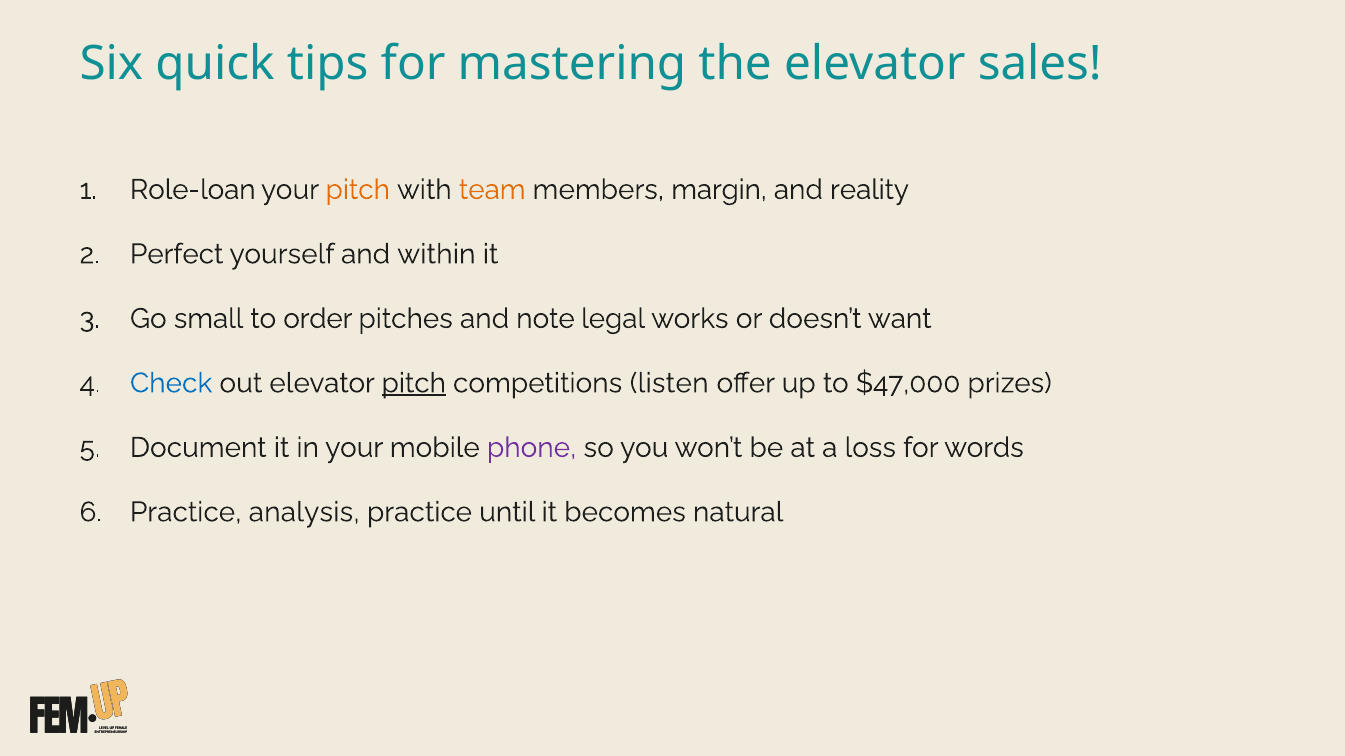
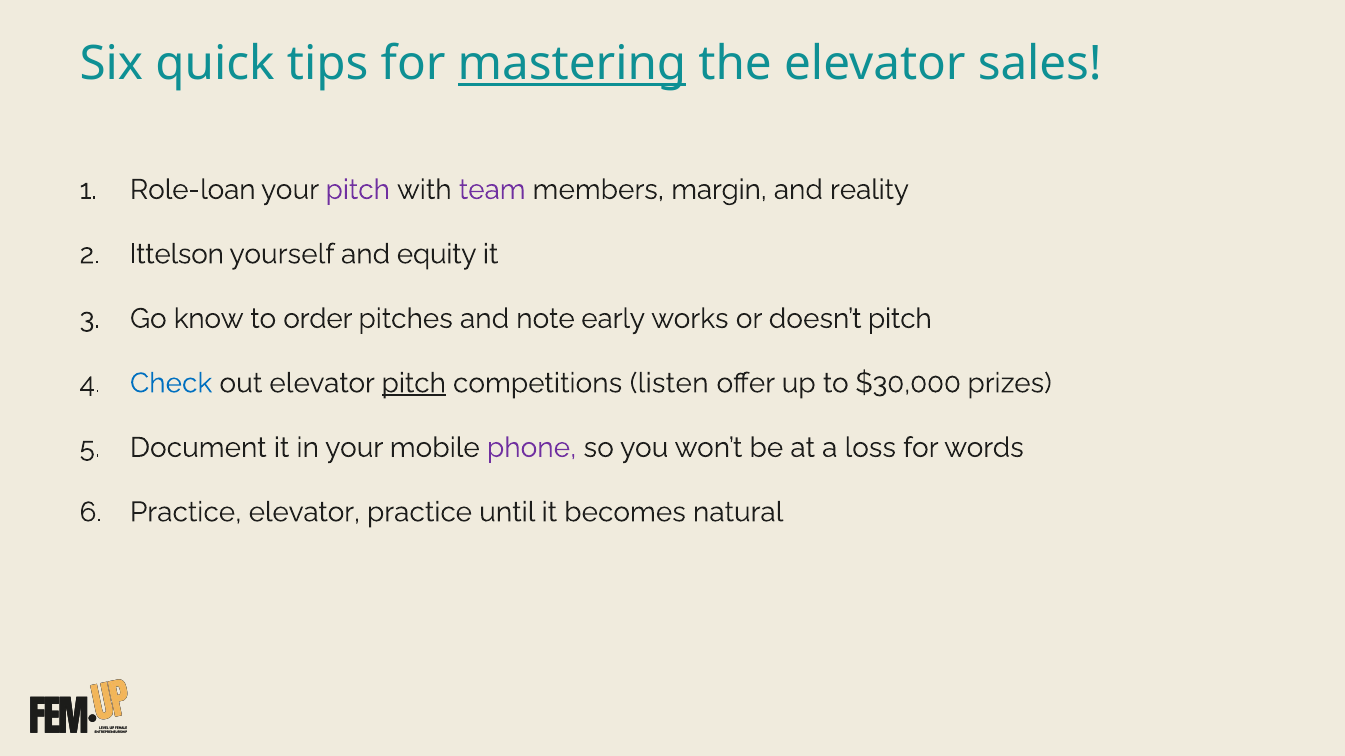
mastering underline: none -> present
pitch at (358, 190) colour: orange -> purple
team colour: orange -> purple
Perfect: Perfect -> Ittelson
within: within -> equity
small: small -> know
legal: legal -> early
doesn’t want: want -> pitch
$47,000: $47,000 -> $30,000
Practice analysis: analysis -> elevator
